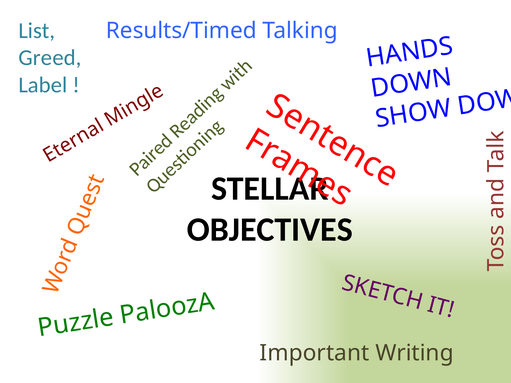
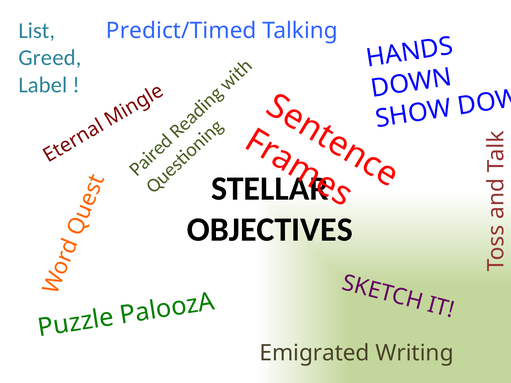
Results/Timed: Results/Timed -> Predict/Timed
Important: Important -> Emigrated
